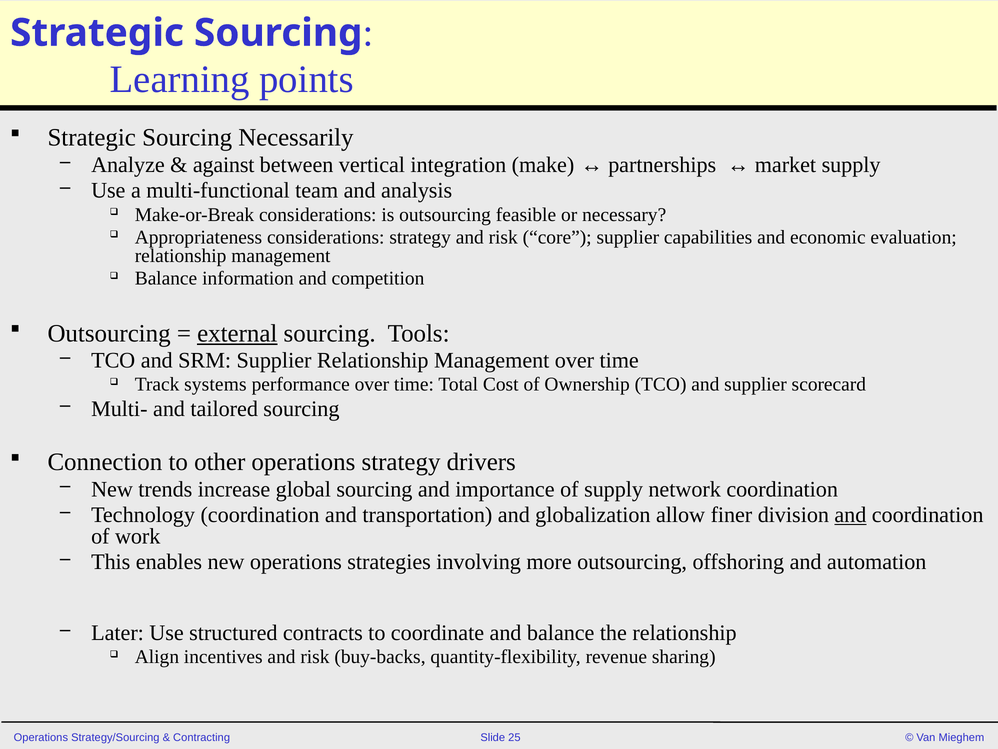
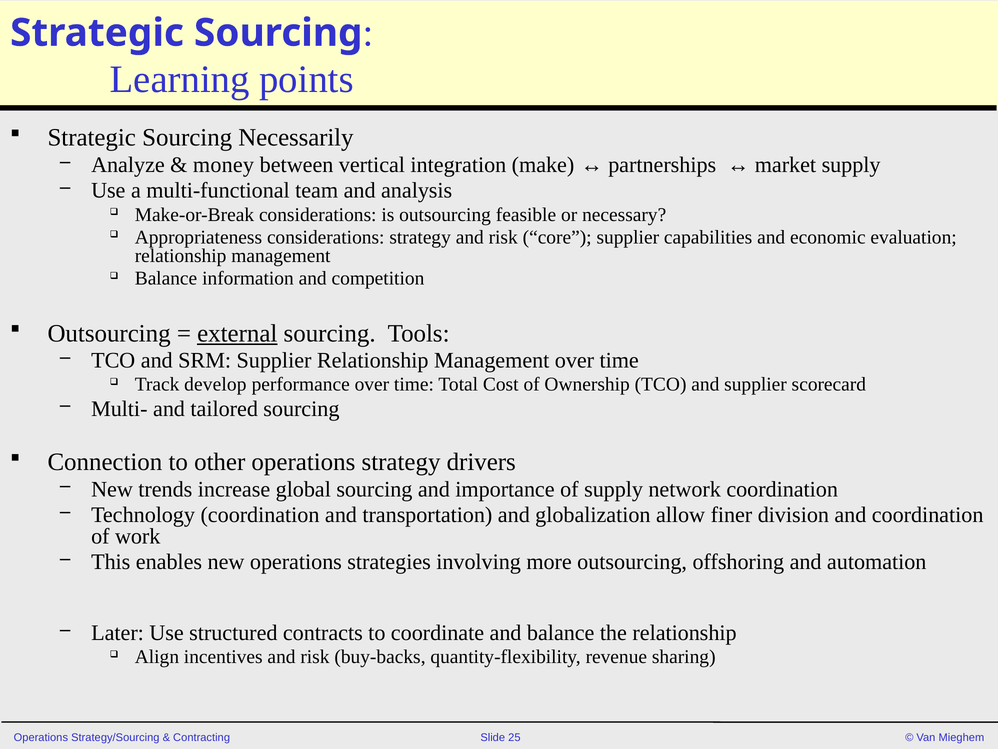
against: against -> money
systems: systems -> develop
and at (850, 515) underline: present -> none
